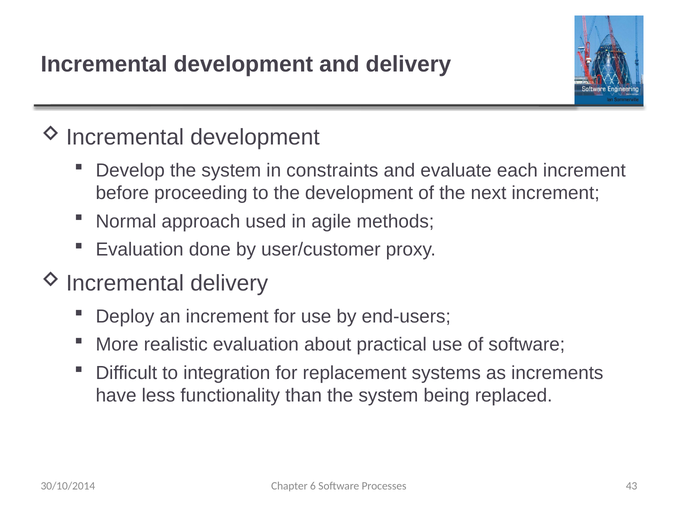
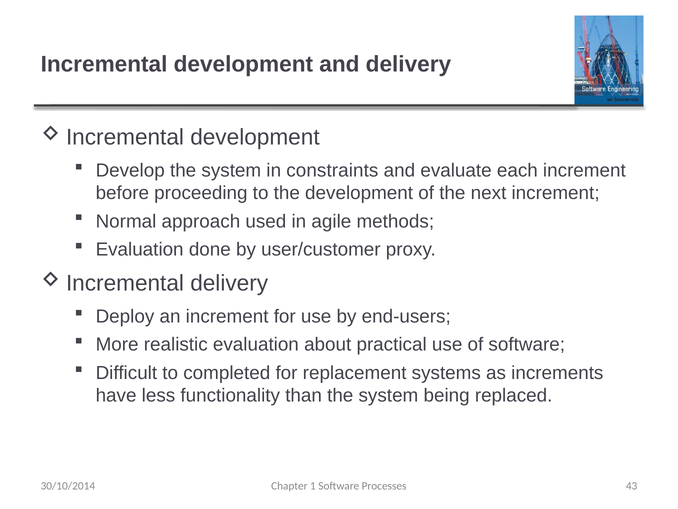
integration: integration -> completed
6: 6 -> 1
